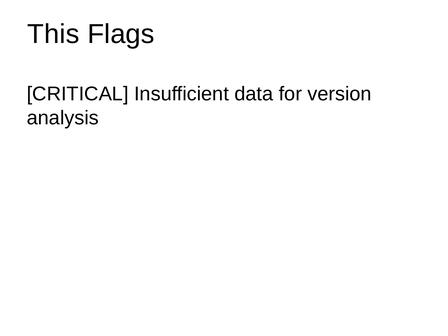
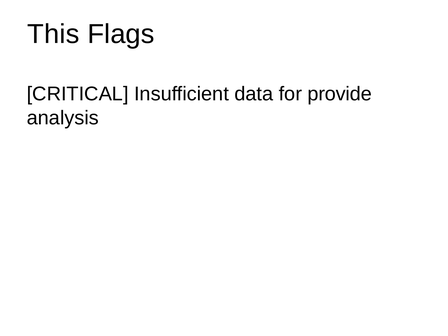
version: version -> provide
